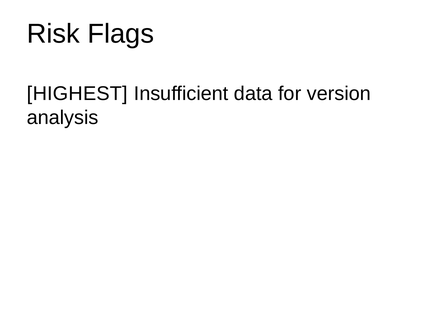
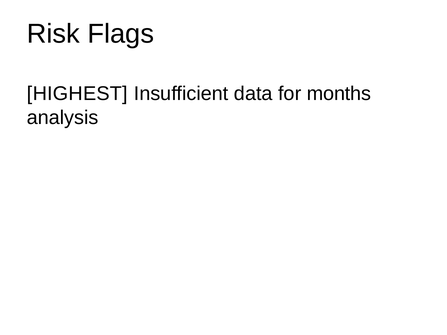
version: version -> months
